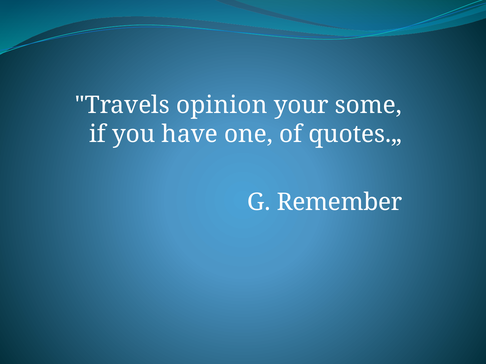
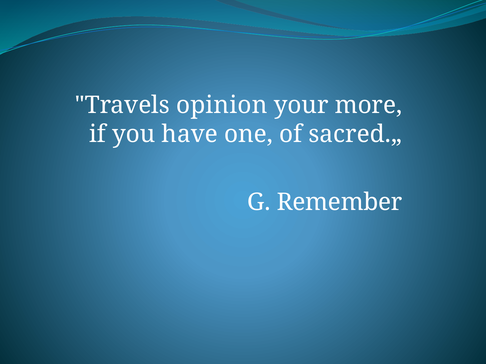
some: some -> more
quotes.„: quotes.„ -> sacred.„
